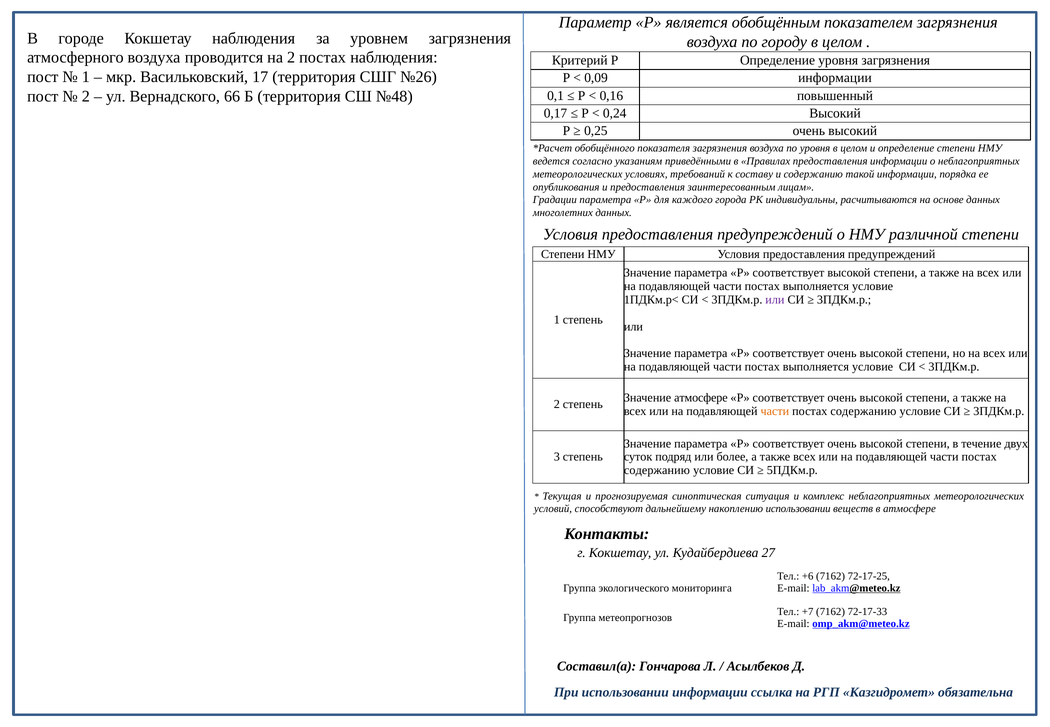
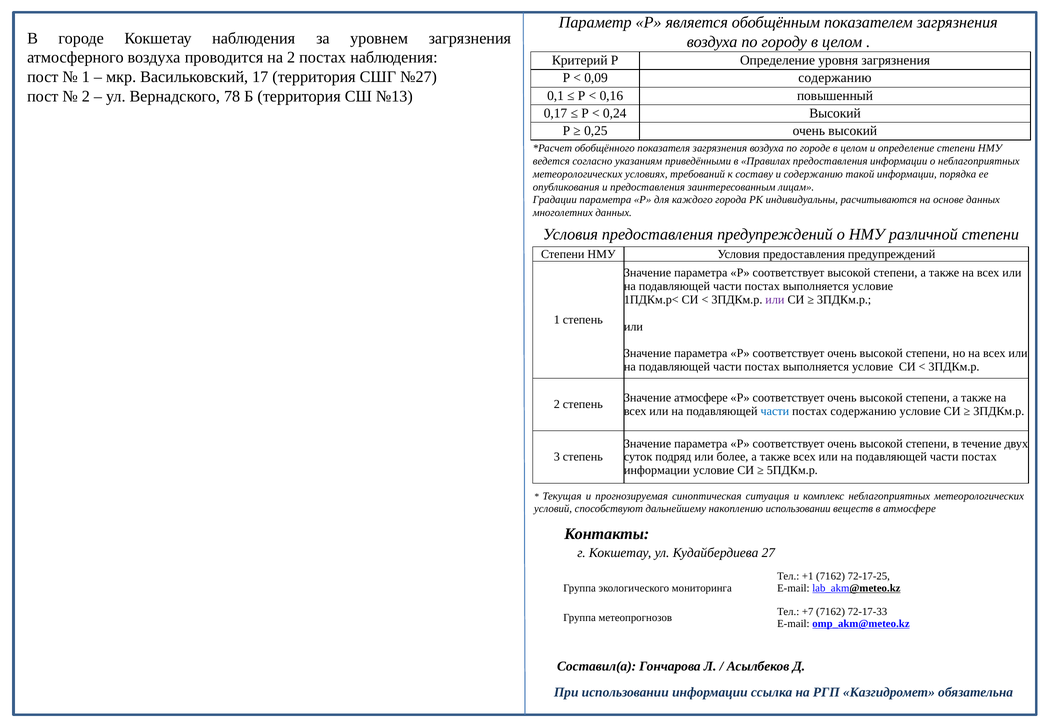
№26: №26 -> №27
0,09 информации: информации -> содержанию
66: 66 -> 78
№48: №48 -> №13
по уровня: уровня -> городе
части at (775, 411) colour: orange -> blue
содержанию at (657, 470): содержанию -> информации
+6: +6 -> +1
